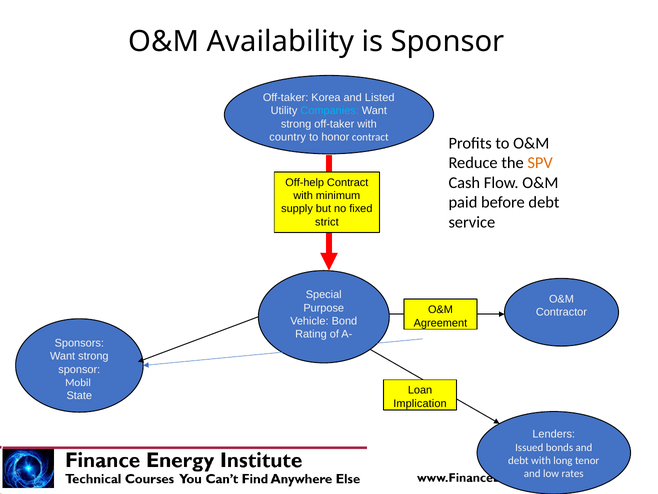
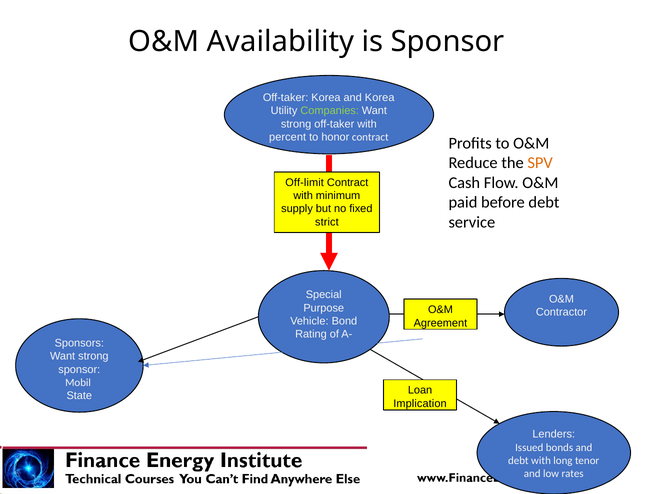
and Listed: Listed -> Korea
Companies colour: light blue -> light green
country: country -> percent
Off-help: Off-help -> Off-limit
